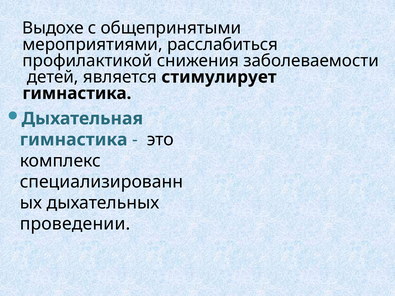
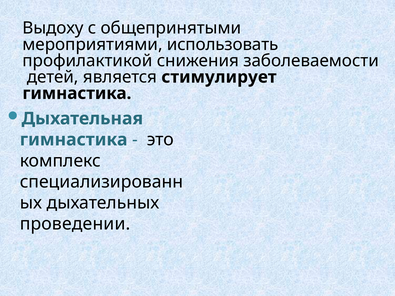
Выдохе: Выдохе -> Выдоху
расслабиться: расслабиться -> использовать
